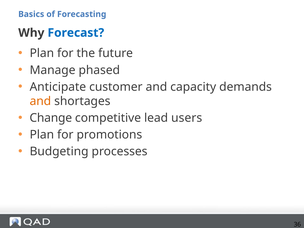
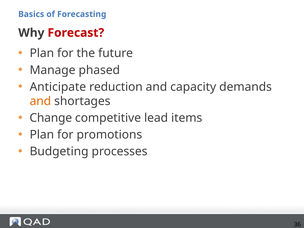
Forecast colour: blue -> red
customer: customer -> reduction
users: users -> items
